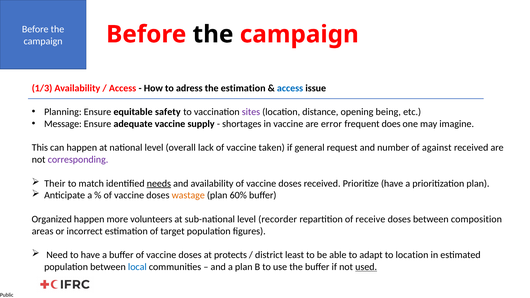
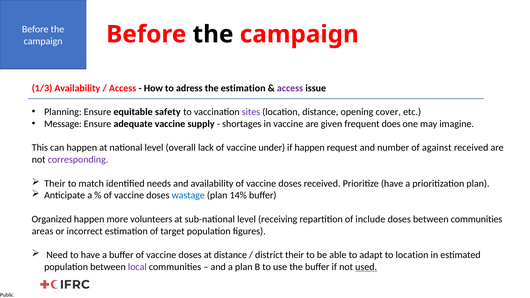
access at (290, 88) colour: blue -> purple
being: being -> cover
error: error -> given
taken: taken -> under
if general: general -> happen
needs underline: present -> none
wastage colour: orange -> blue
60%: 60% -> 14%
recorder: recorder -> receiving
receive: receive -> include
between composition: composition -> communities
at protects: protects -> distance
district least: least -> their
local colour: blue -> purple
